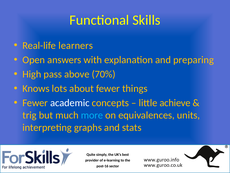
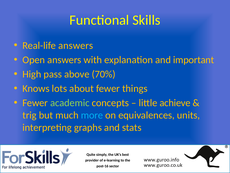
Real-life learners: learners -> answers
preparing: preparing -> important
academic colour: white -> light green
